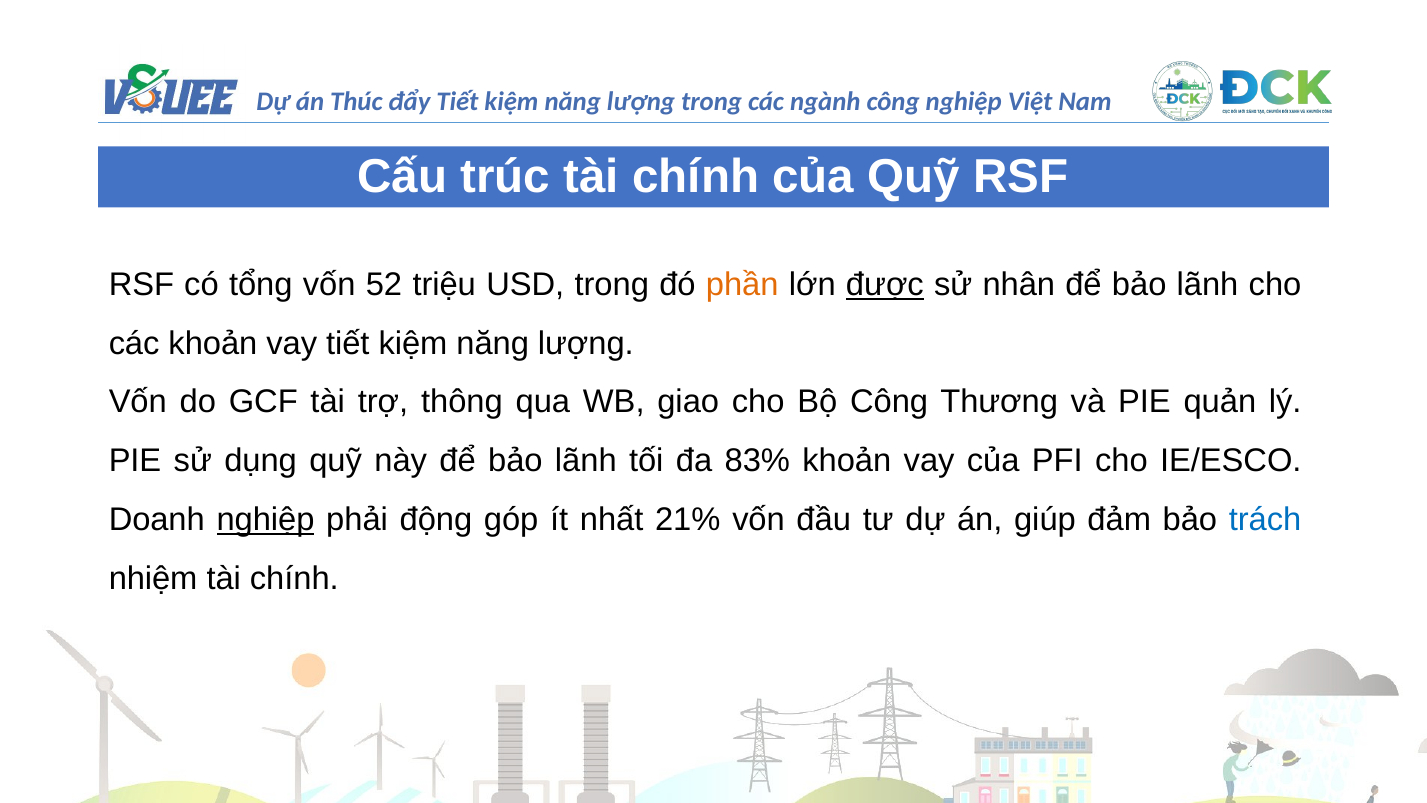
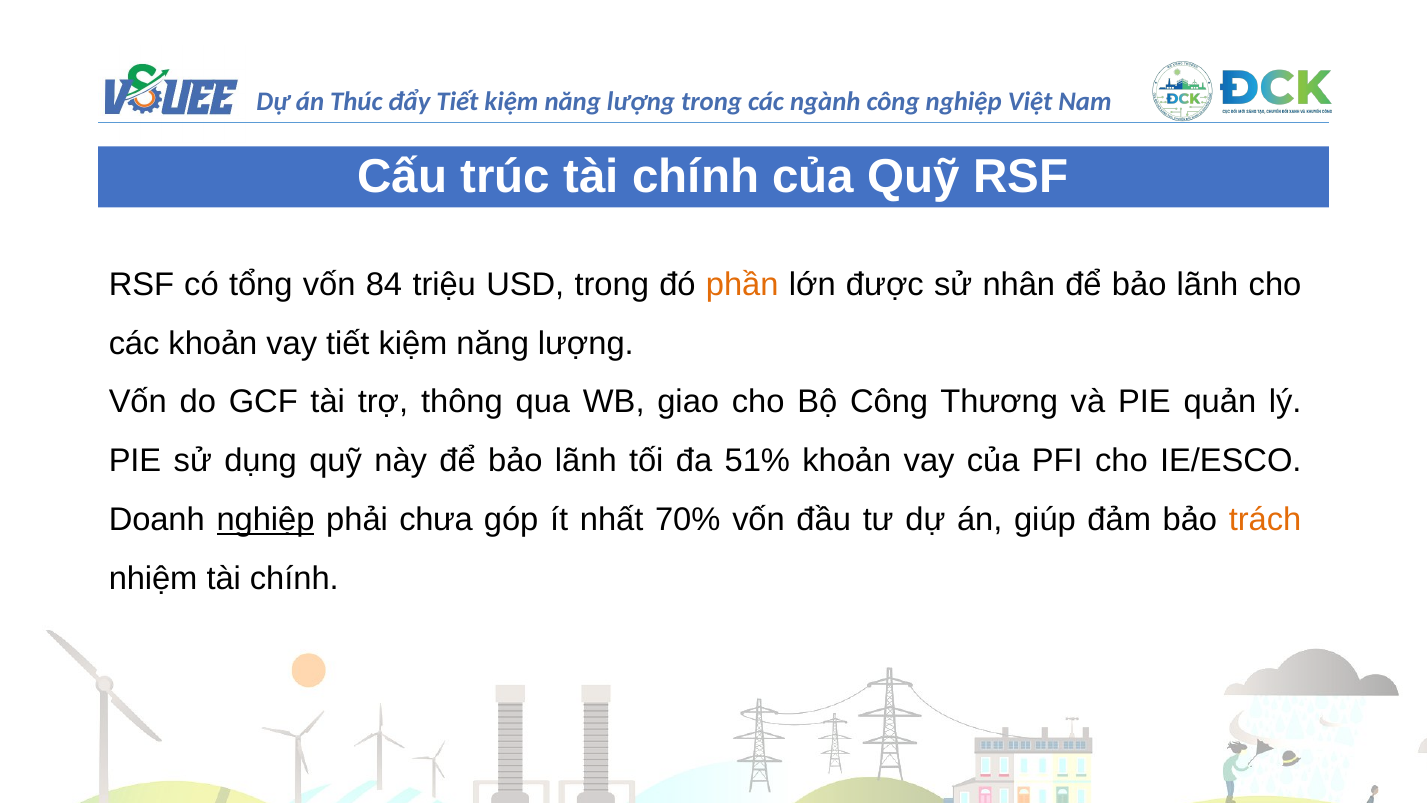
52: 52 -> 84
được underline: present -> none
83%: 83% -> 51%
động: động -> chưa
21%: 21% -> 70%
trách colour: blue -> orange
